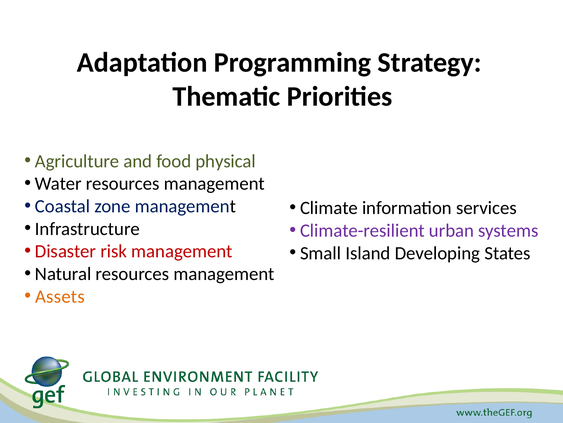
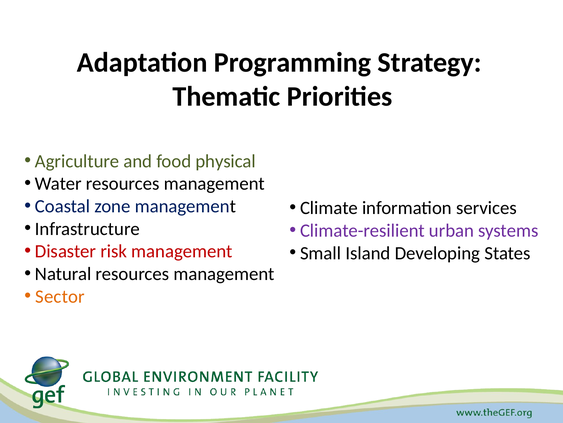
Assets: Assets -> Sector
